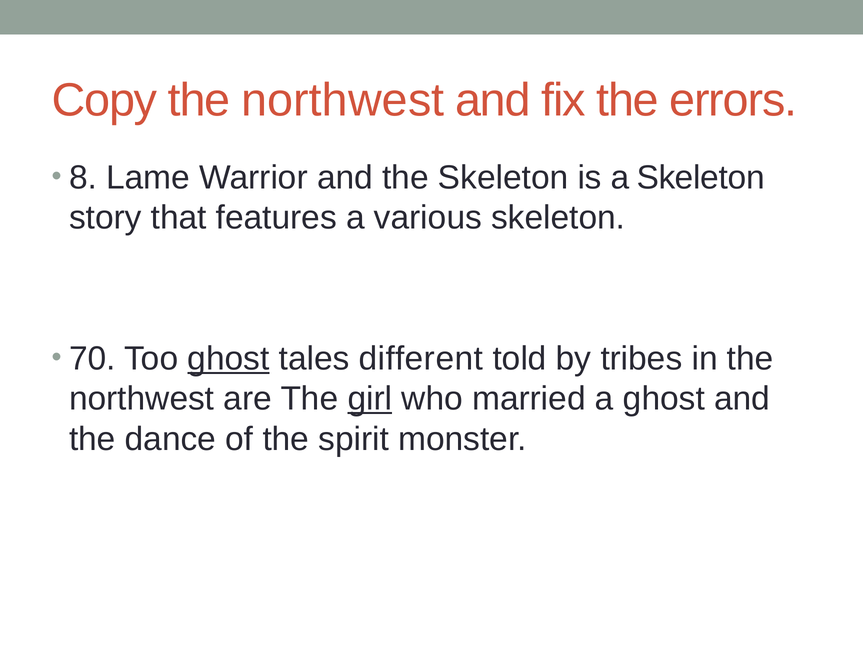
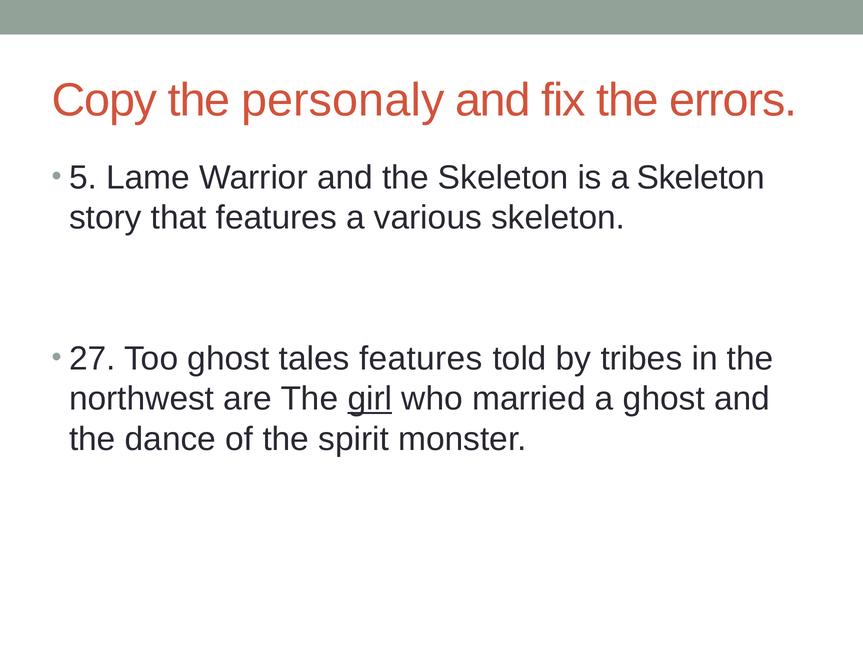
Copy the northwest: northwest -> personaly
8: 8 -> 5
70: 70 -> 27
ghost at (228, 359) underline: present -> none
tales different: different -> features
